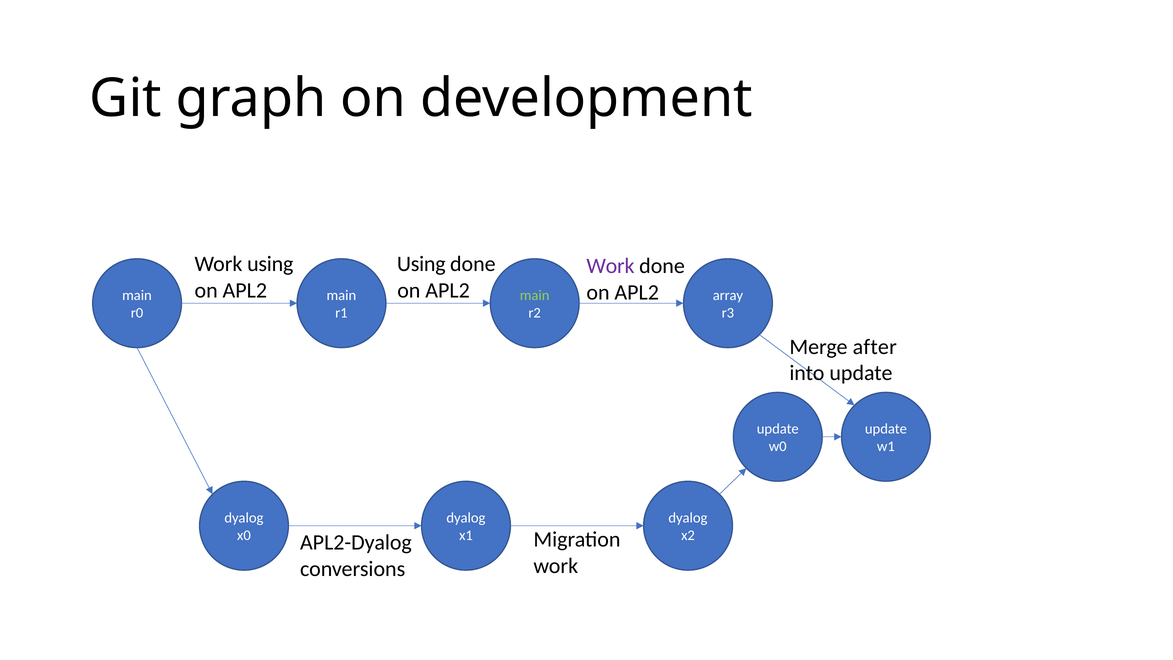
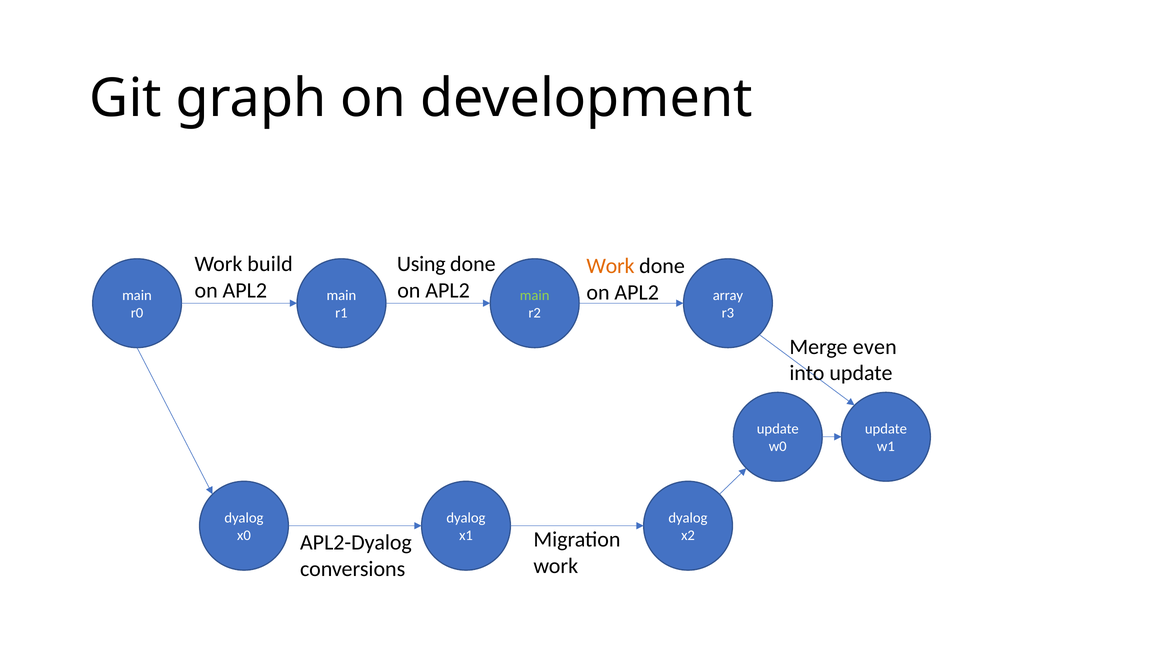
Work using: using -> build
Work at (610, 266) colour: purple -> orange
after: after -> even
